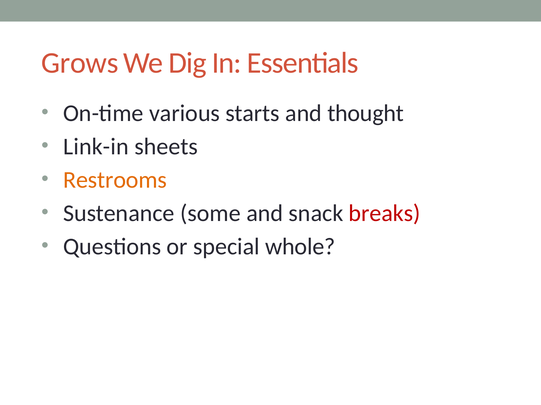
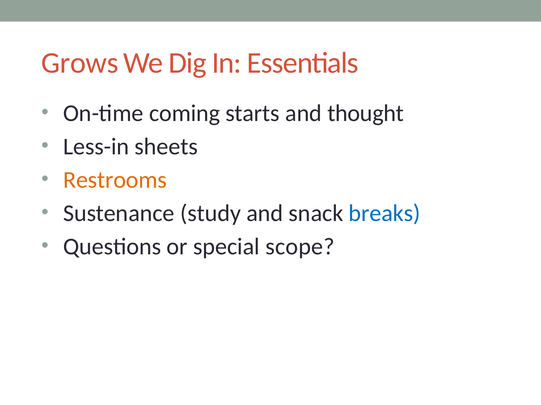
various: various -> coming
Link-in: Link-in -> Less-in
some: some -> study
breaks colour: red -> blue
whole: whole -> scope
